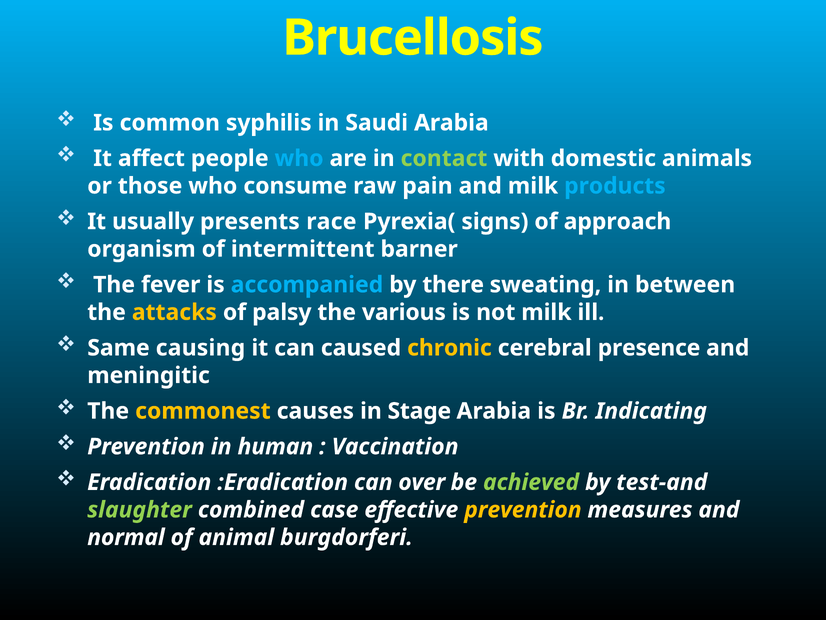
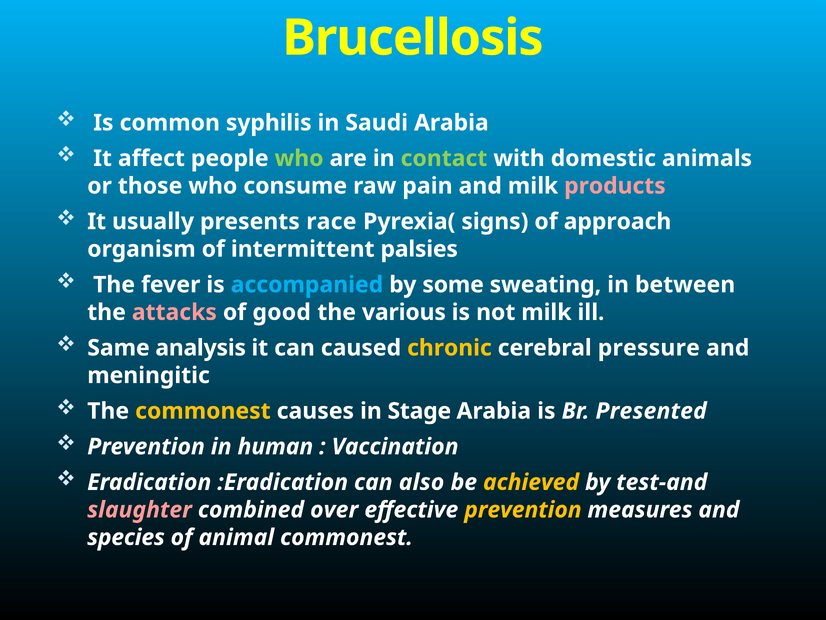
who at (299, 158) colour: light blue -> light green
products colour: light blue -> pink
barner: barner -> palsies
there: there -> some
attacks colour: yellow -> pink
palsy: palsy -> good
causing: causing -> analysis
presence: presence -> pressure
Indicating: Indicating -> Presented
over: over -> also
achieved colour: light green -> yellow
slaughter colour: light green -> pink
case: case -> over
normal: normal -> species
animal burgdorferi: burgdorferi -> commonest
